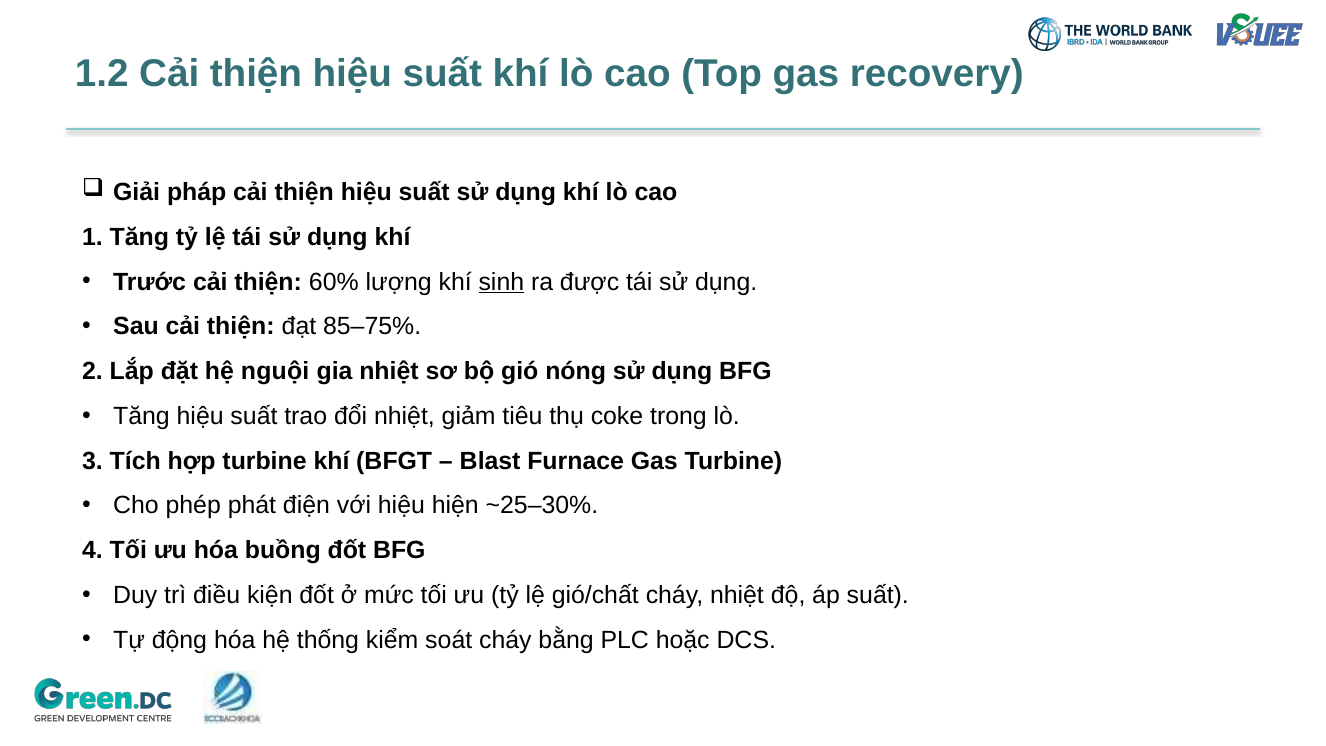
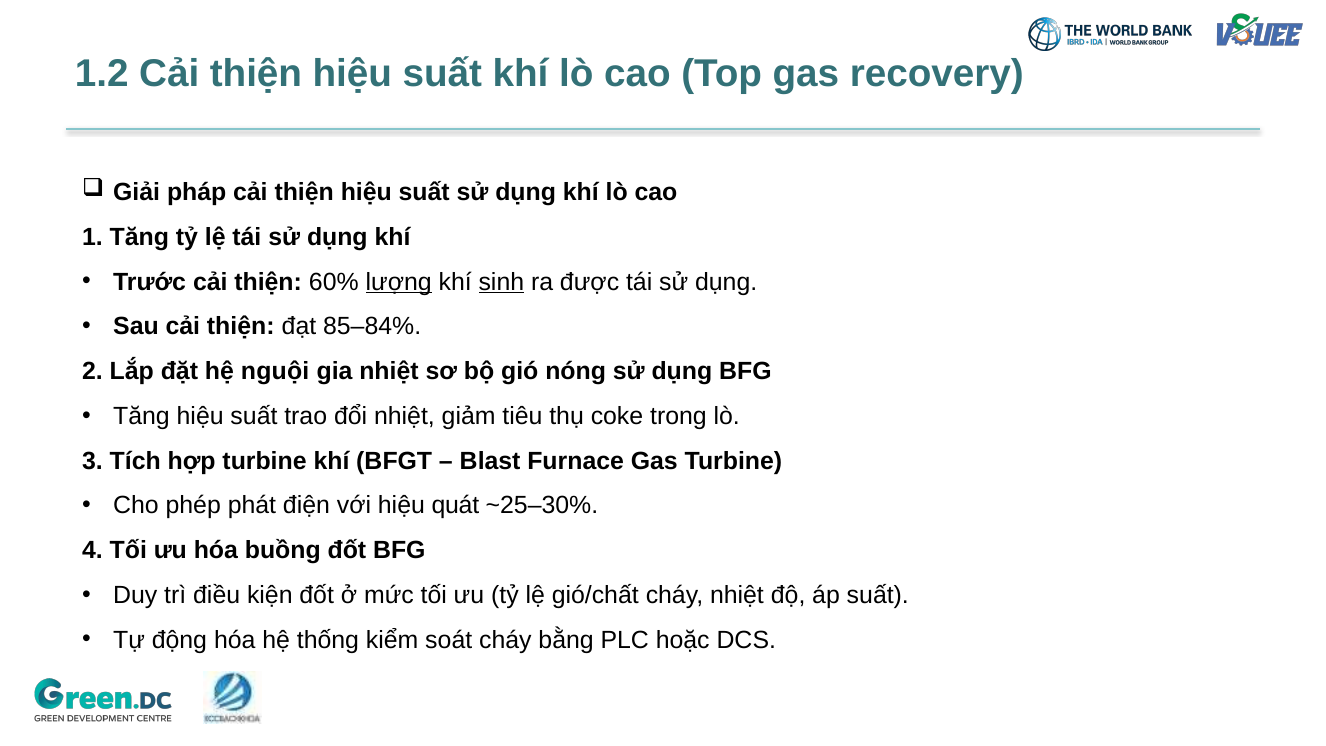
lượng underline: none -> present
85–75%: 85–75% -> 85–84%
hiện: hiện -> quát
